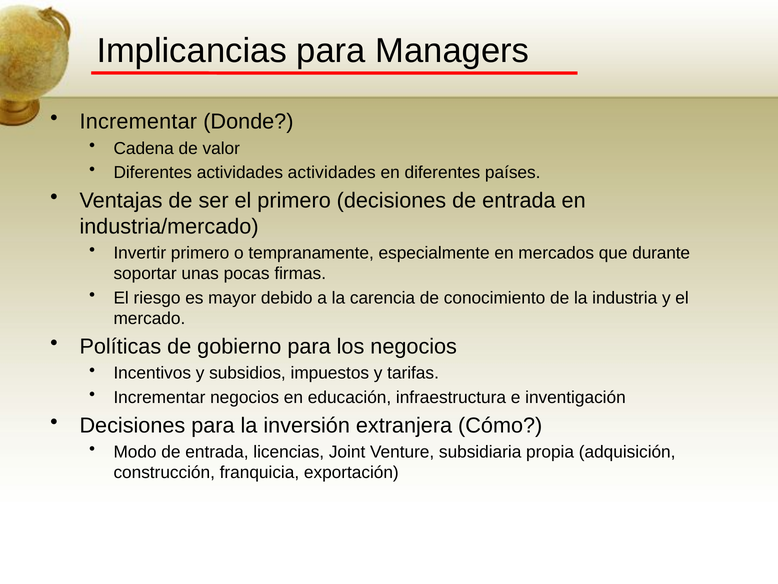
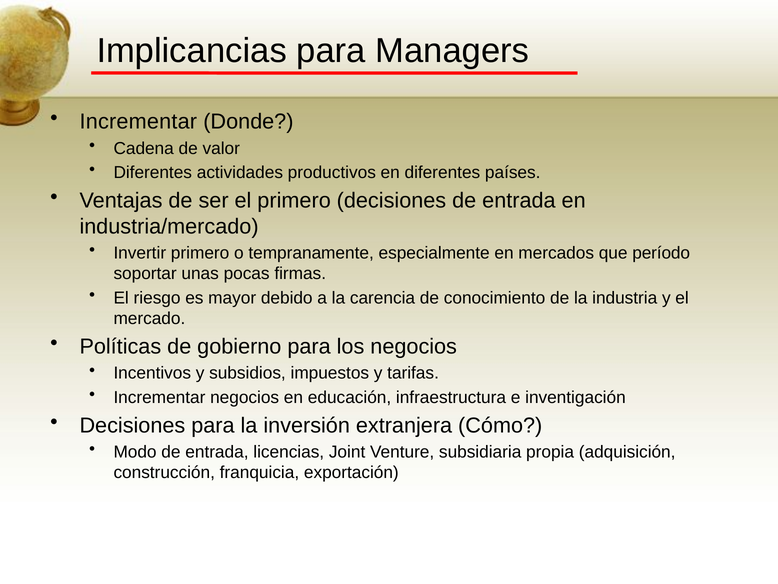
actividades actividades: actividades -> productivos
durante: durante -> período
